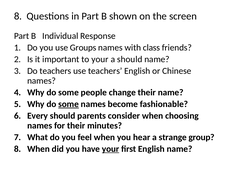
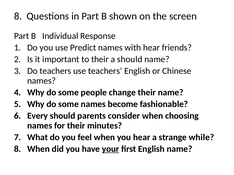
Groups: Groups -> Predict
with class: class -> hear
to your: your -> their
some at (69, 104) underline: present -> none
group: group -> while
